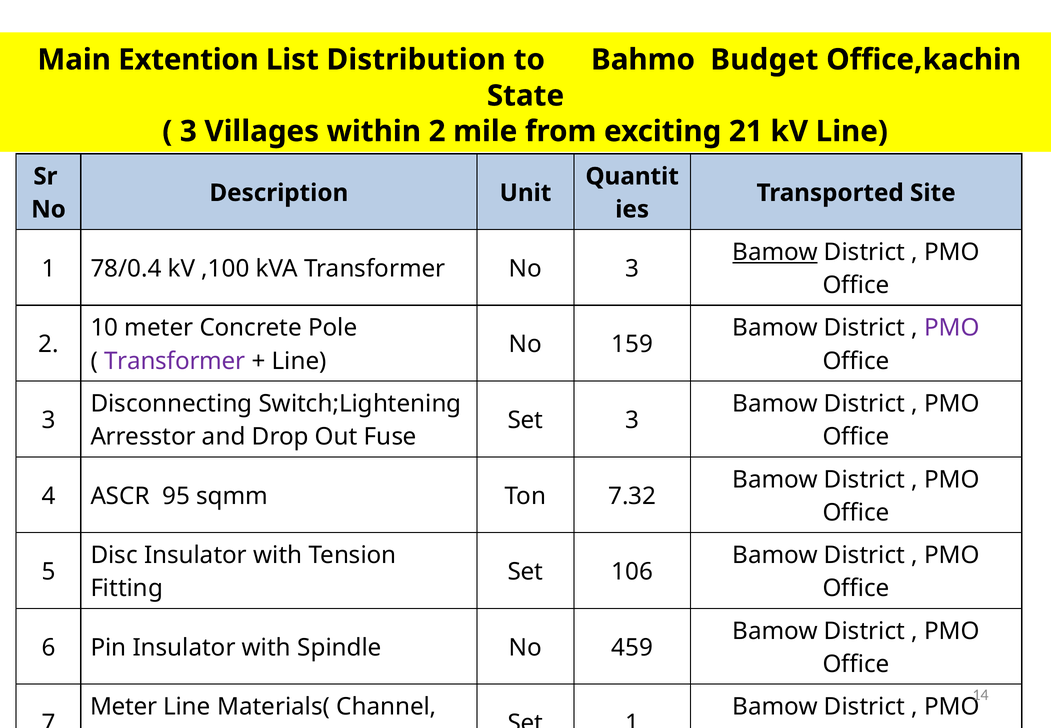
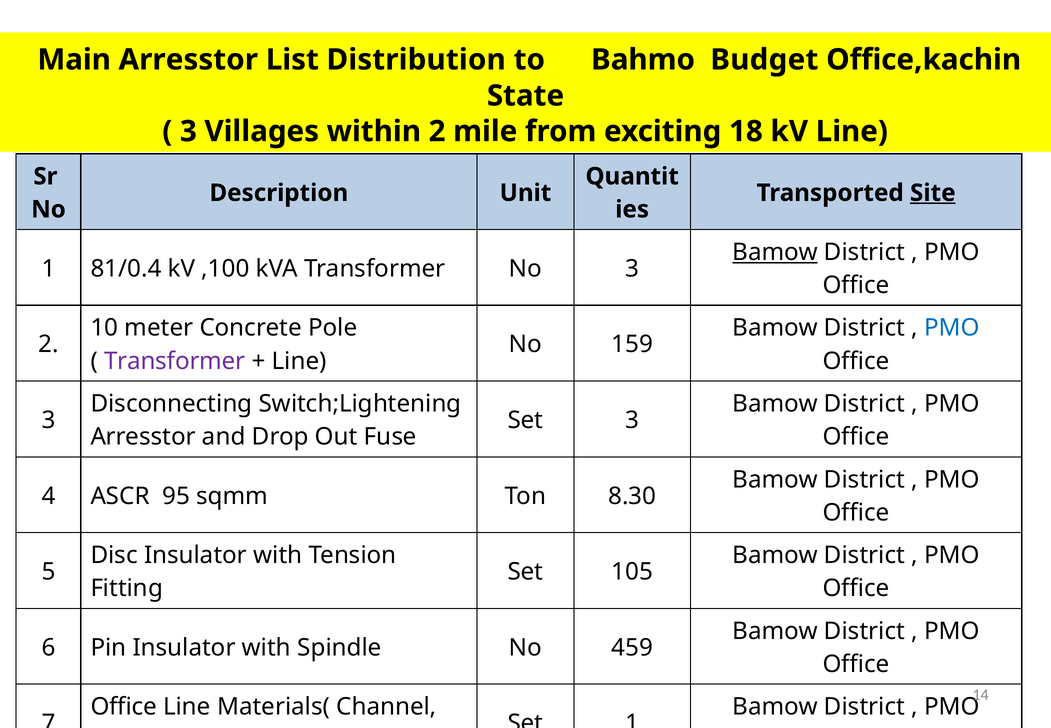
Main Extention: Extention -> Arresstor
21: 21 -> 18
Site underline: none -> present
78/0.4: 78/0.4 -> 81/0.4
PMO at (952, 328) colour: purple -> blue
7.32: 7.32 -> 8.30
106: 106 -> 105
Meter at (124, 707): Meter -> Office
